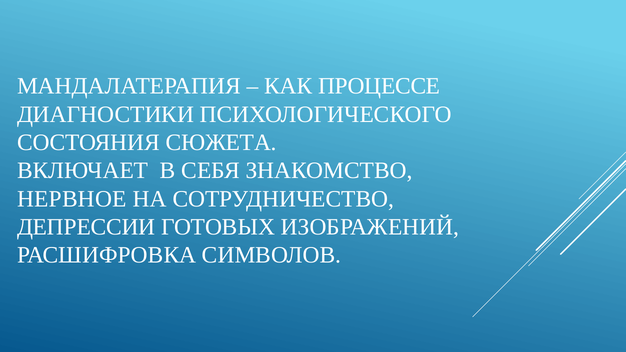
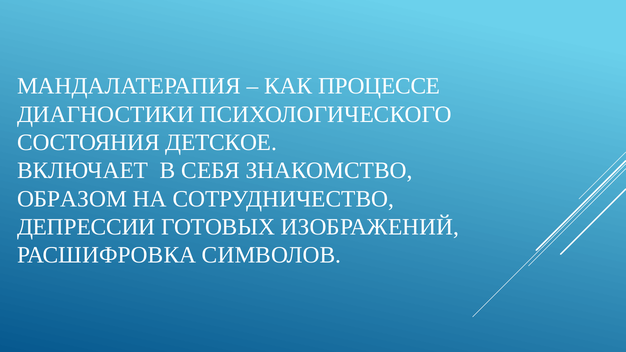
СЮЖЕТА: СЮЖЕТА -> ДЕТСКОЕ
НЕРВНОЕ: НЕРВНОЕ -> ОБРАЗОМ
